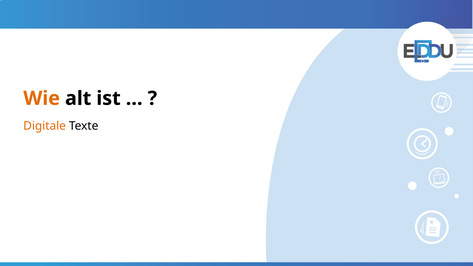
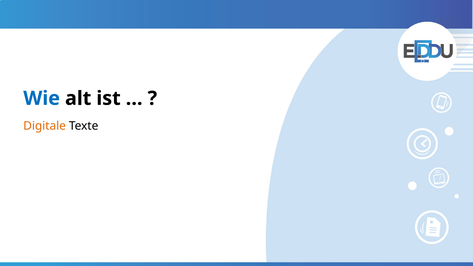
Wie colour: orange -> blue
